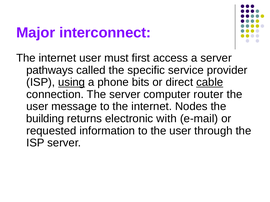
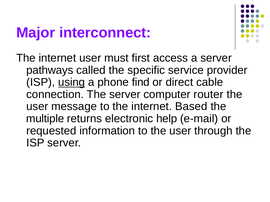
bits: bits -> find
cable underline: present -> none
Nodes: Nodes -> Based
building: building -> multiple
with: with -> help
